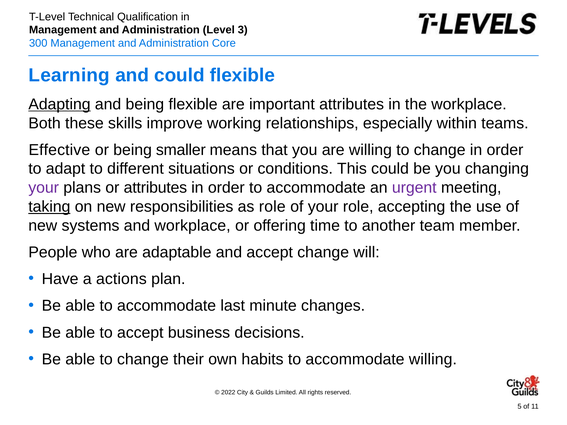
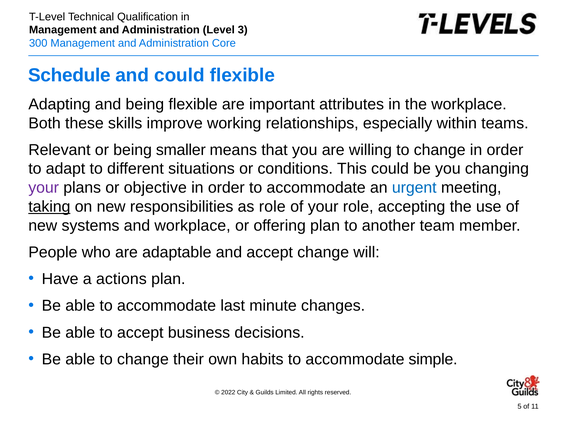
Learning: Learning -> Schedule
Adapting underline: present -> none
Effective: Effective -> Relevant
or attributes: attributes -> objective
urgent colour: purple -> blue
offering time: time -> plan
accommodate willing: willing -> simple
